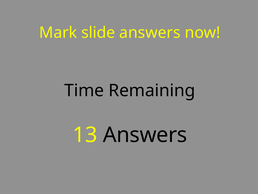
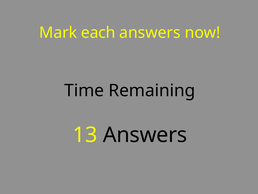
slide: slide -> each
